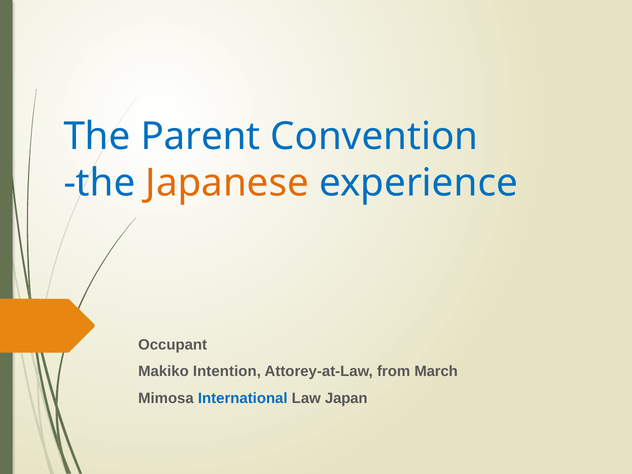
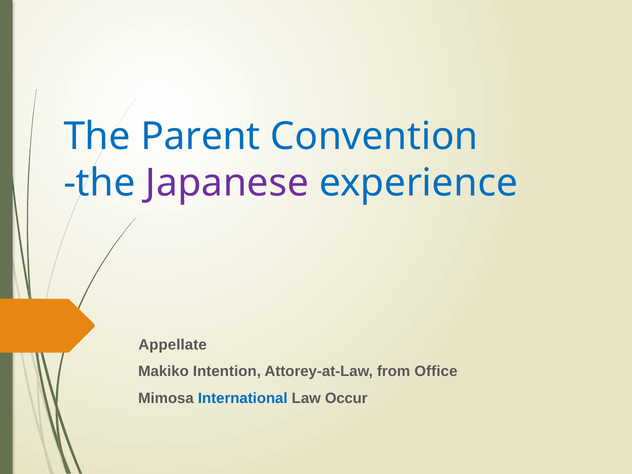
Japanese colour: orange -> purple
Occupant: Occupant -> Appellate
March: March -> Office
Japan: Japan -> Occur
